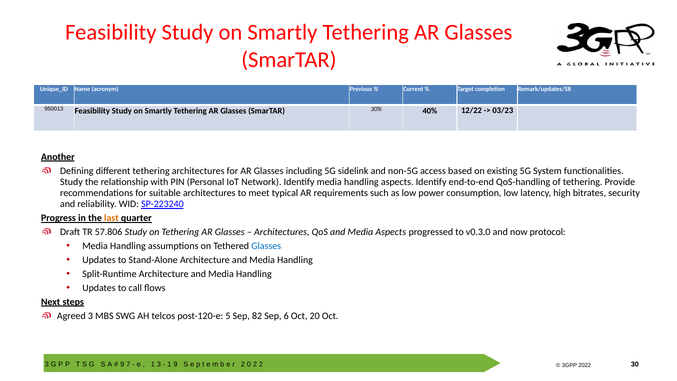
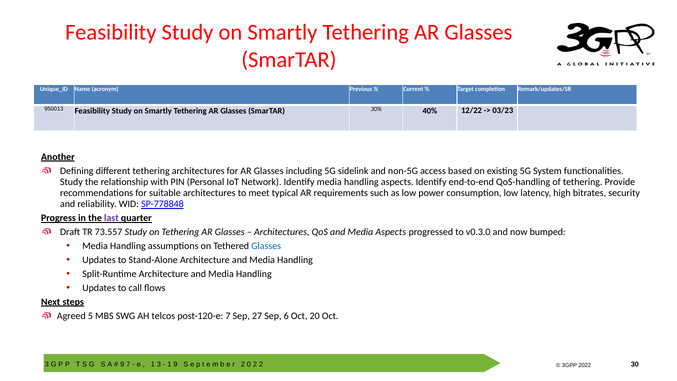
SP-223240: SP-223240 -> SP-778848
last colour: orange -> purple
57.806: 57.806 -> 73.557
protocol: protocol -> bumped
Agreed 3: 3 -> 5
post-120-e 5: 5 -> 7
82: 82 -> 27
